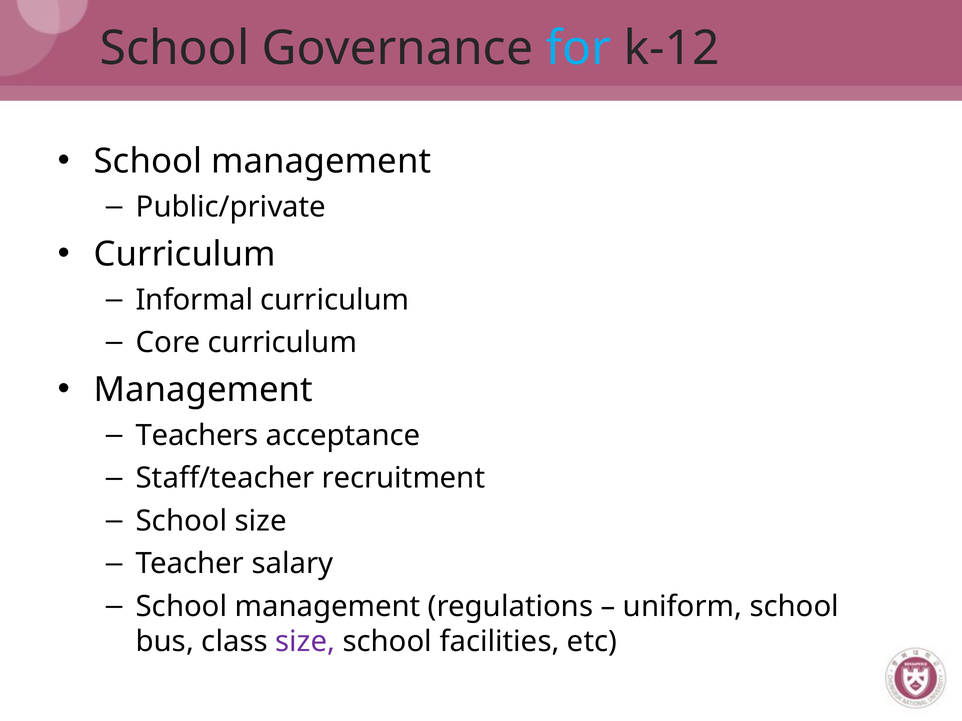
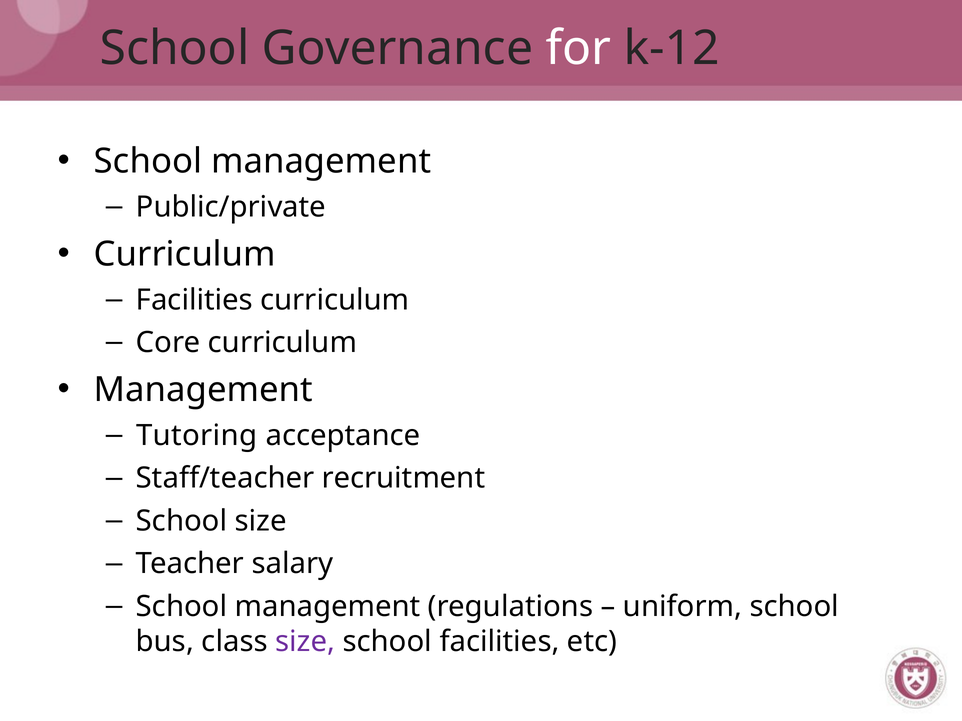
for colour: light blue -> white
Informal at (194, 300): Informal -> Facilities
Teachers: Teachers -> Tutoring
